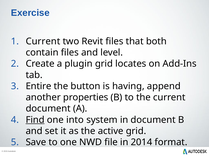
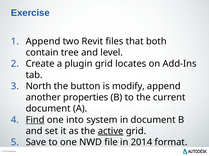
Current at (43, 41): Current -> Append
contain files: files -> tree
Entire: Entire -> North
having: having -> modify
active underline: none -> present
